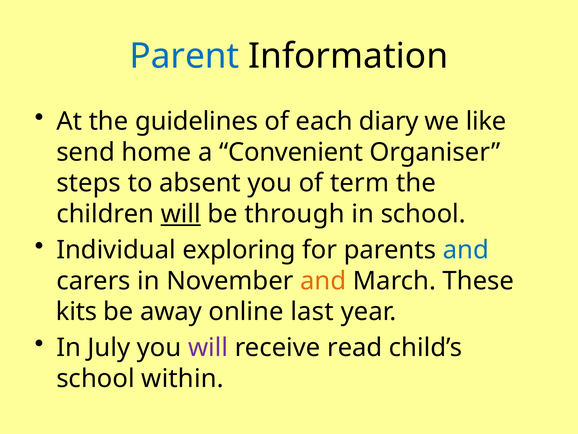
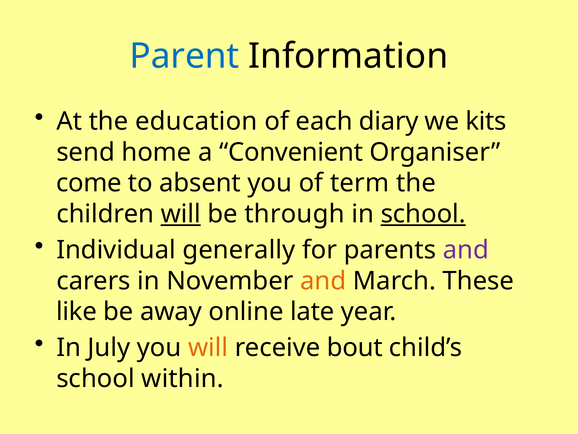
guidelines: guidelines -> education
like: like -> kits
steps: steps -> come
school at (423, 214) underline: none -> present
exploring: exploring -> generally
and at (466, 250) colour: blue -> purple
kits: kits -> like
last: last -> late
will at (208, 347) colour: purple -> orange
read: read -> bout
